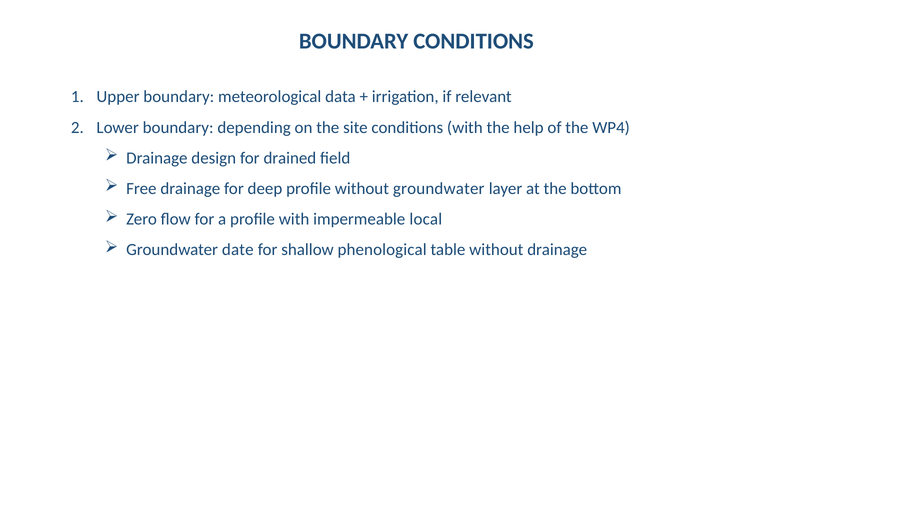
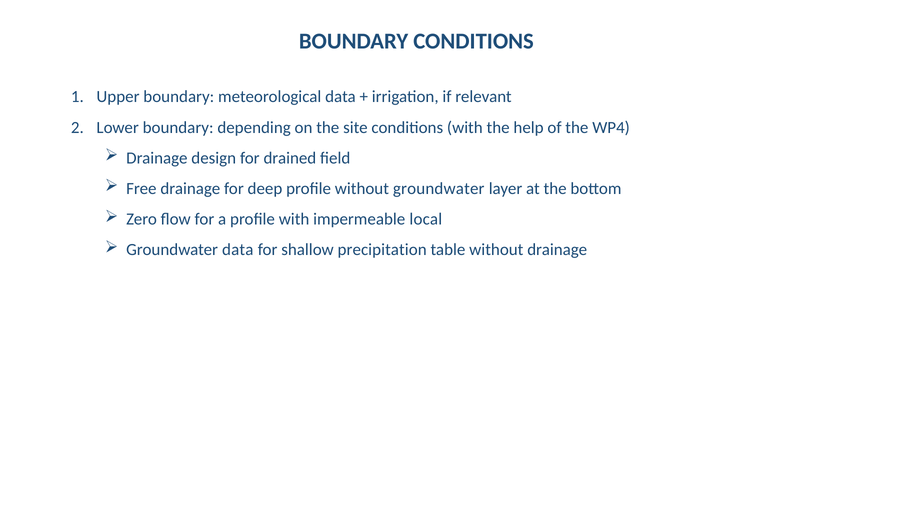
Groundwater date: date -> data
phenological: phenological -> precipitation
